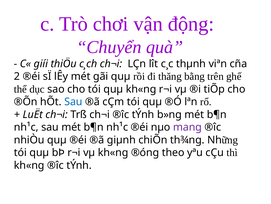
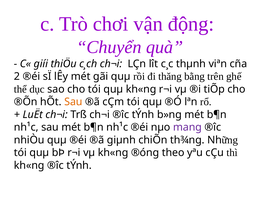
Sau at (73, 102) colour: blue -> orange
